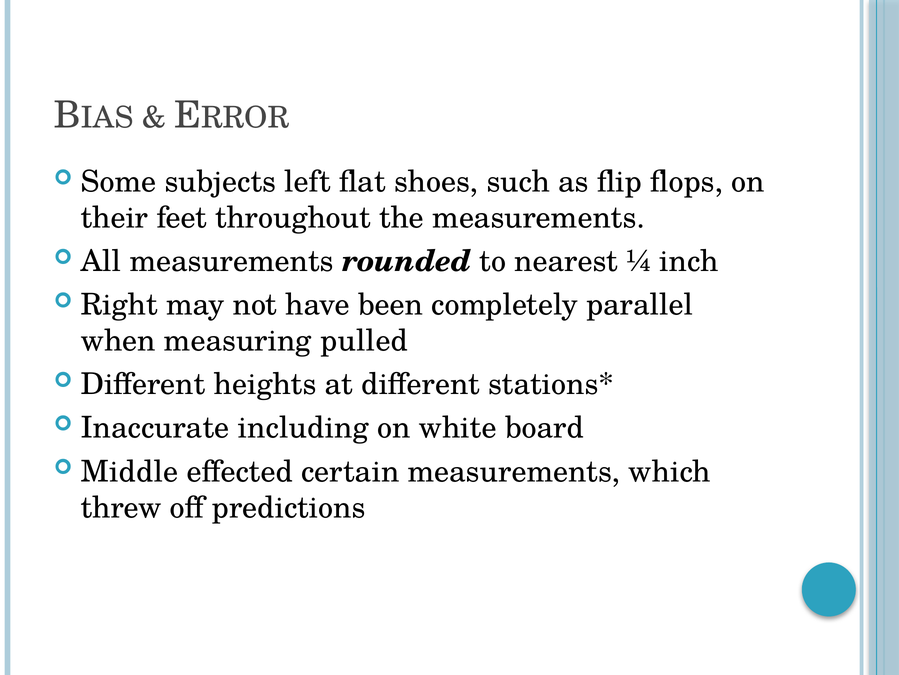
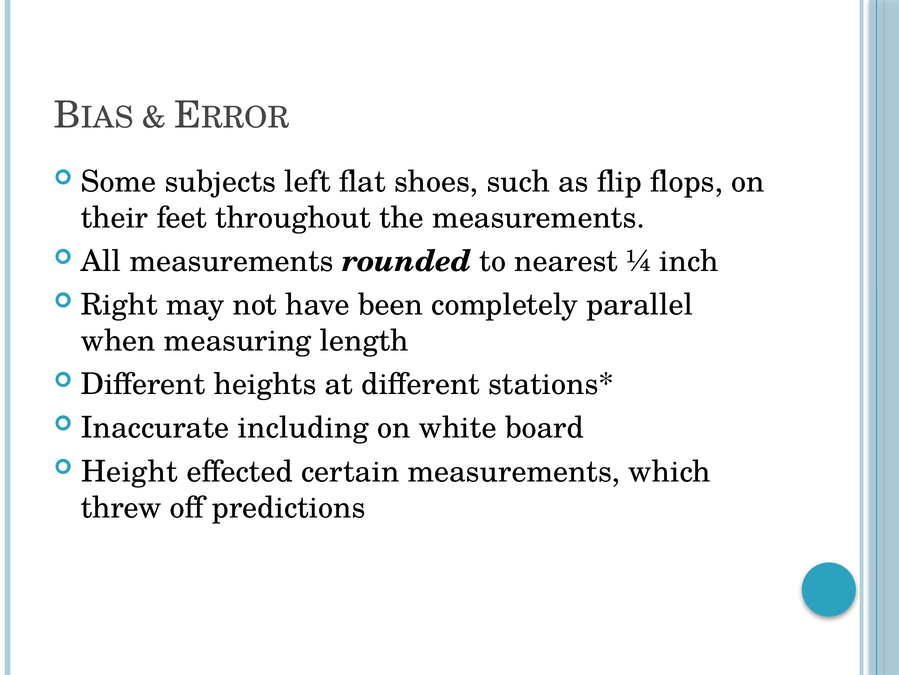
pulled: pulled -> length
Middle: Middle -> Height
